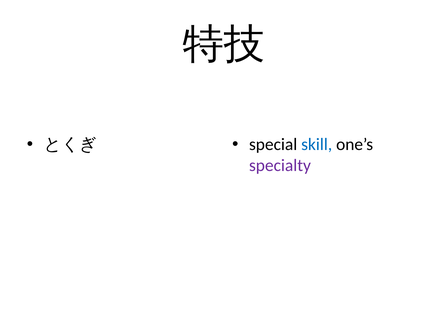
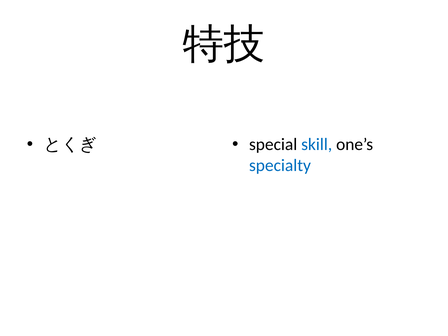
specialty colour: purple -> blue
